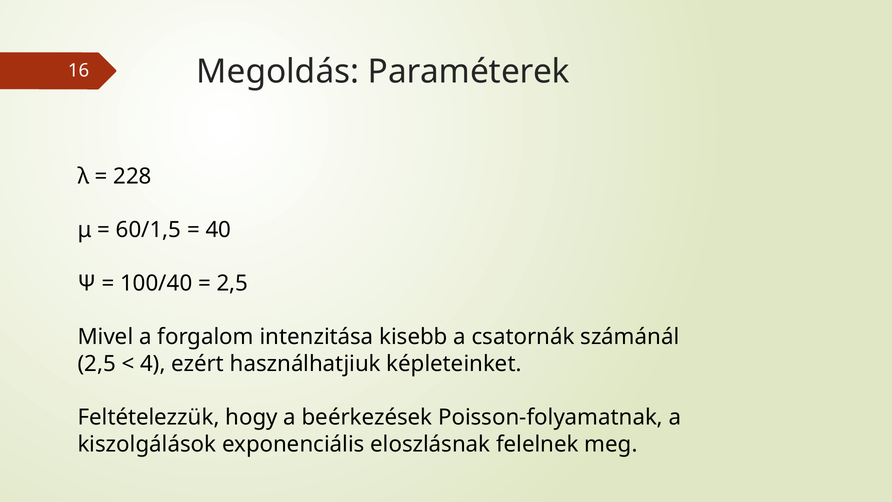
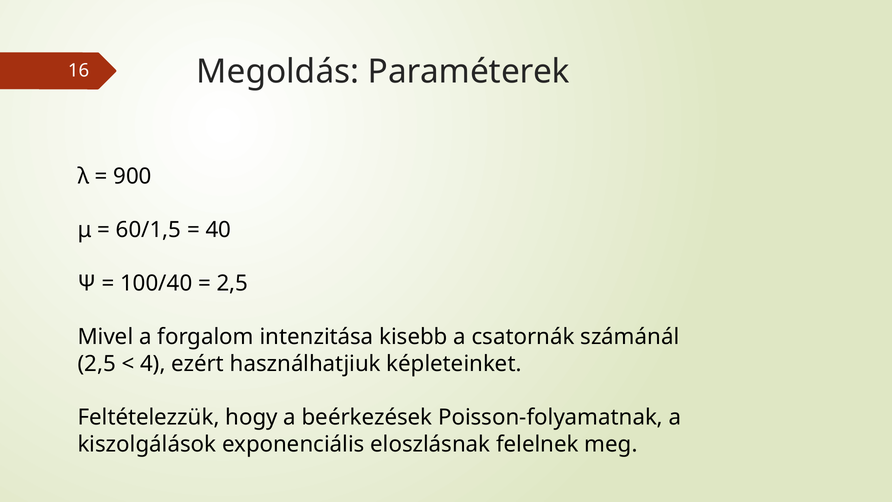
228: 228 -> 900
